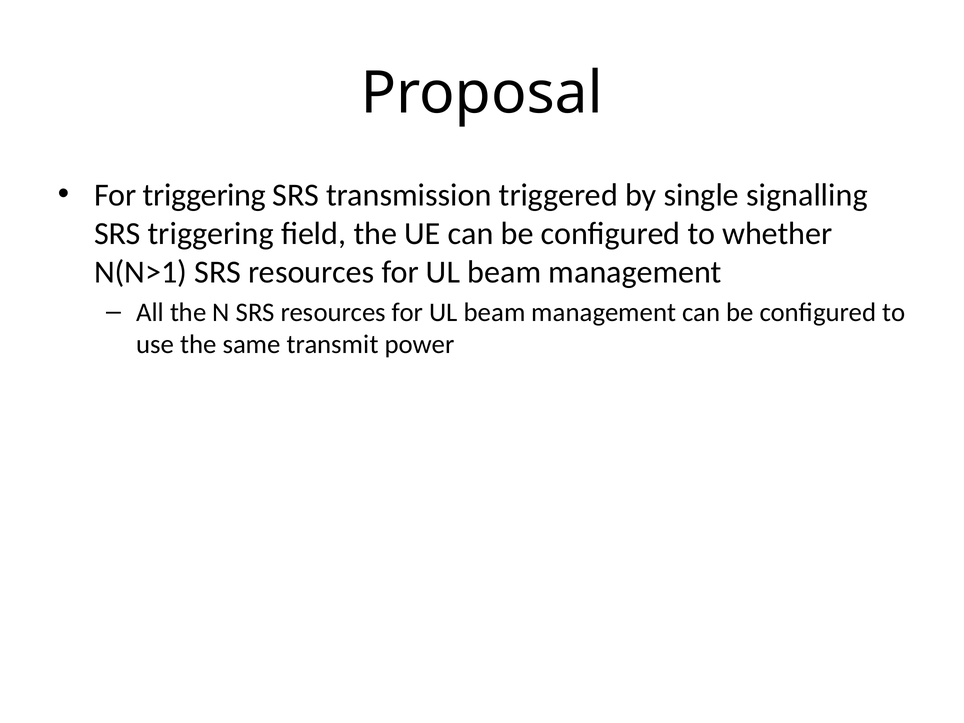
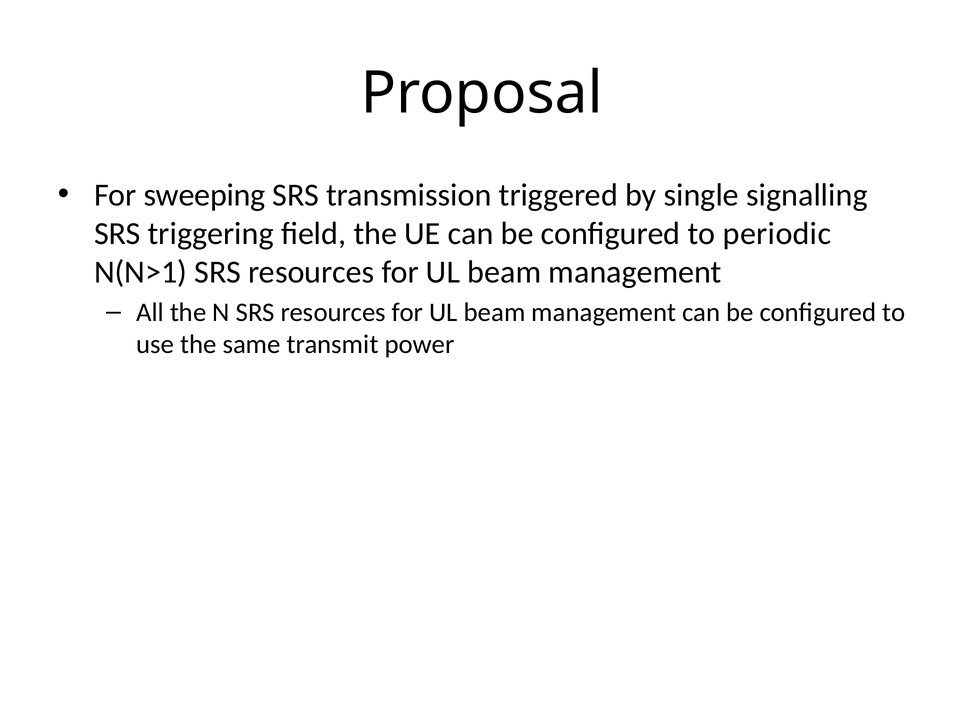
For triggering: triggering -> sweeping
whether: whether -> periodic
